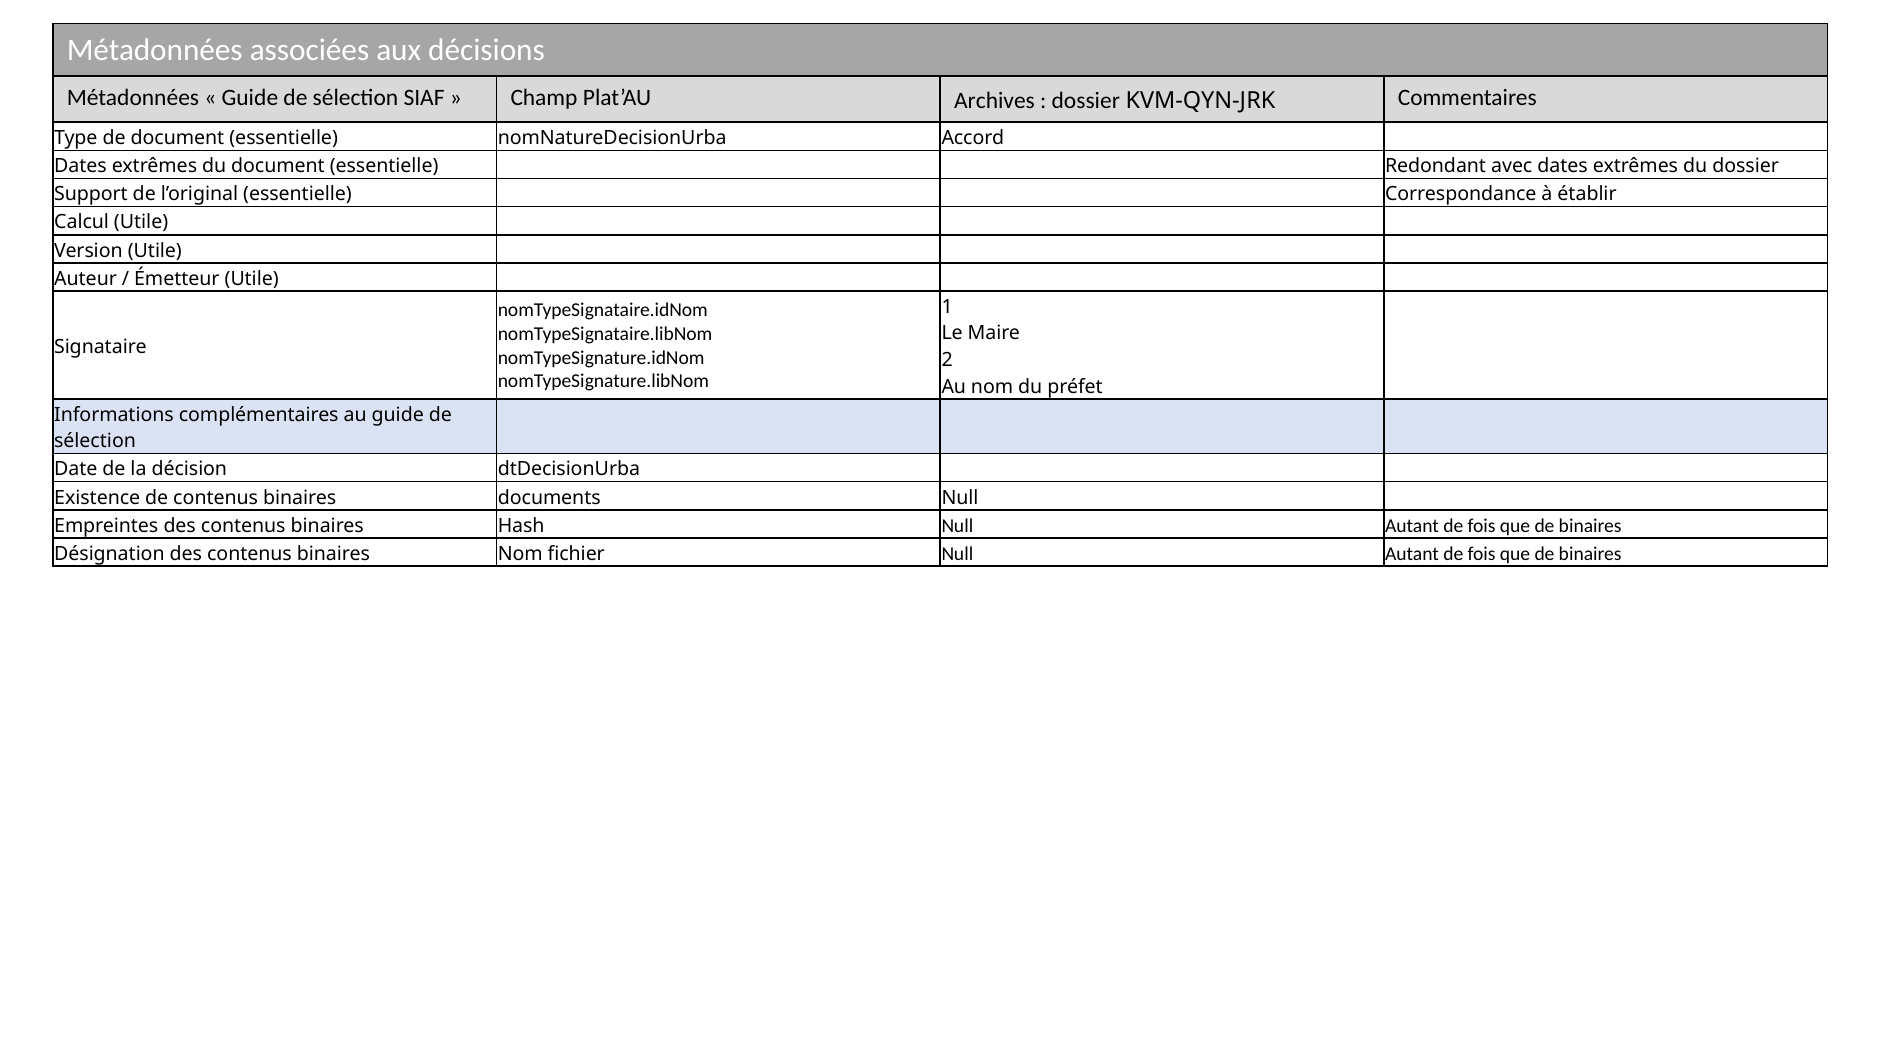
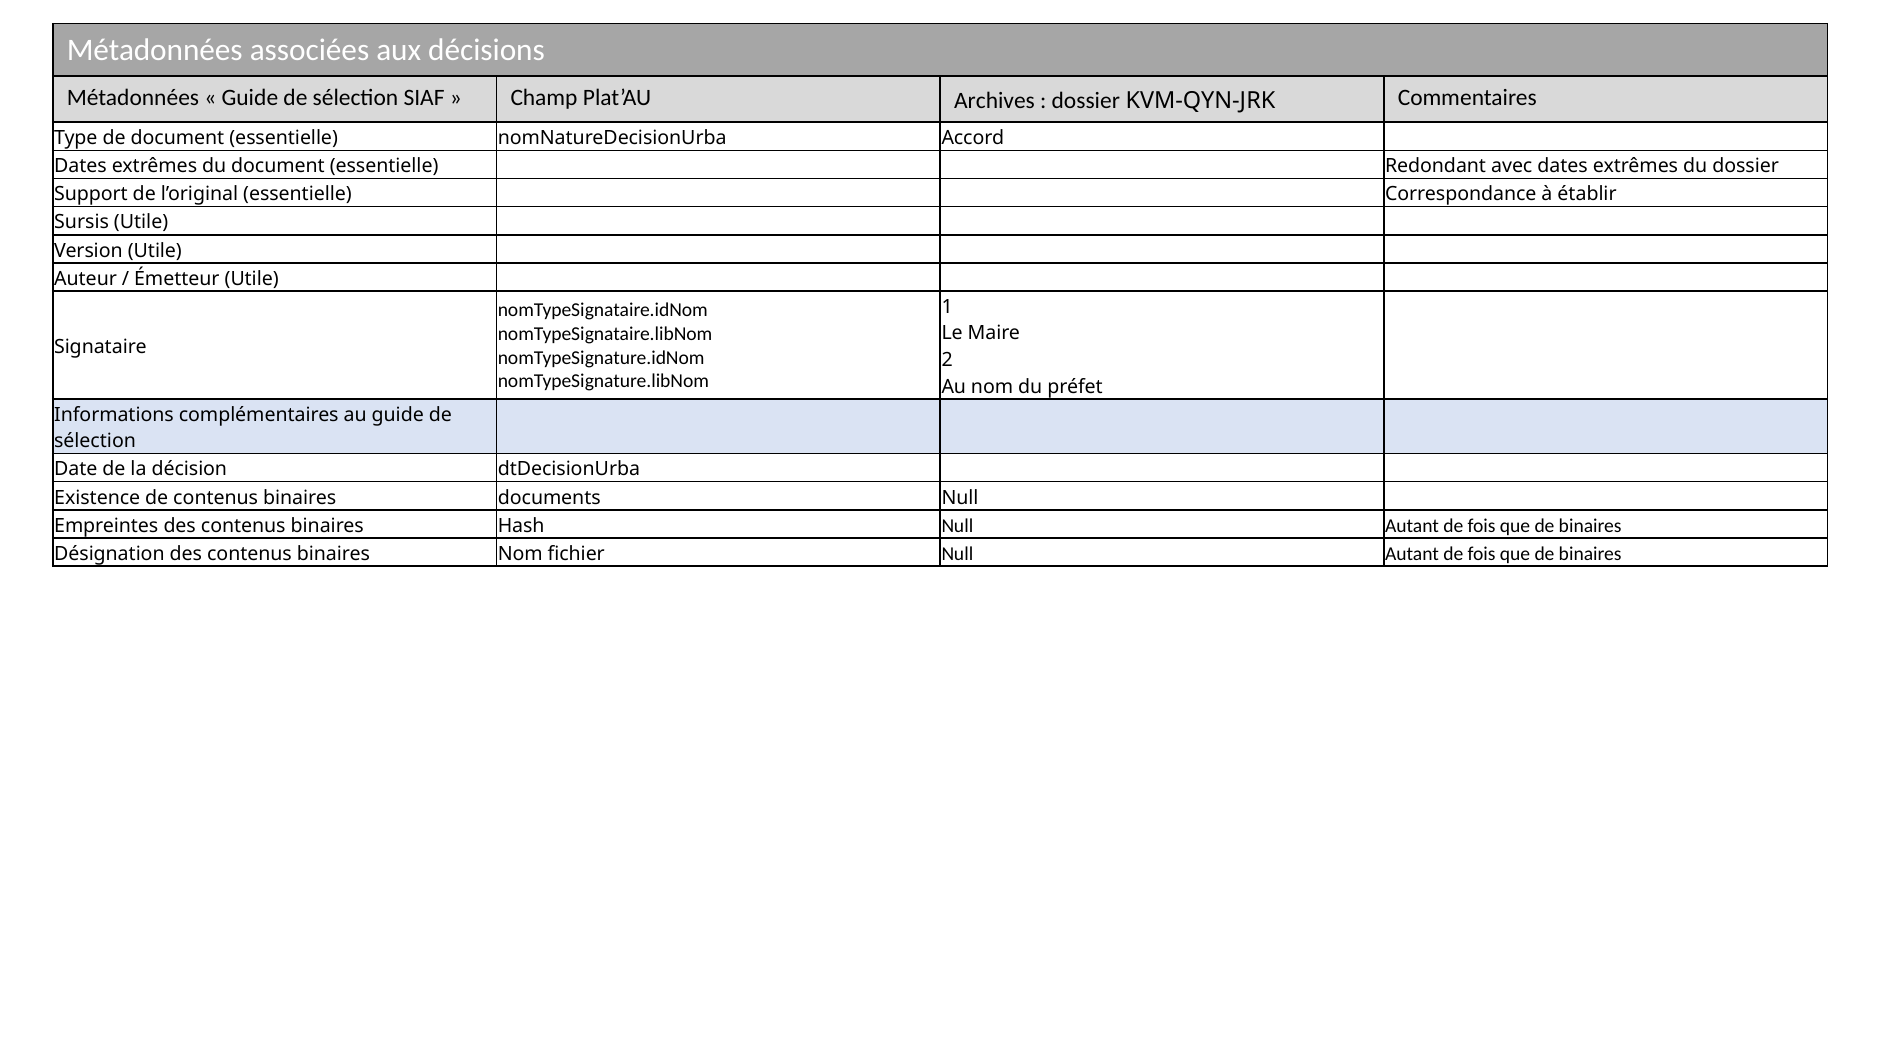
Calcul: Calcul -> Sursis
